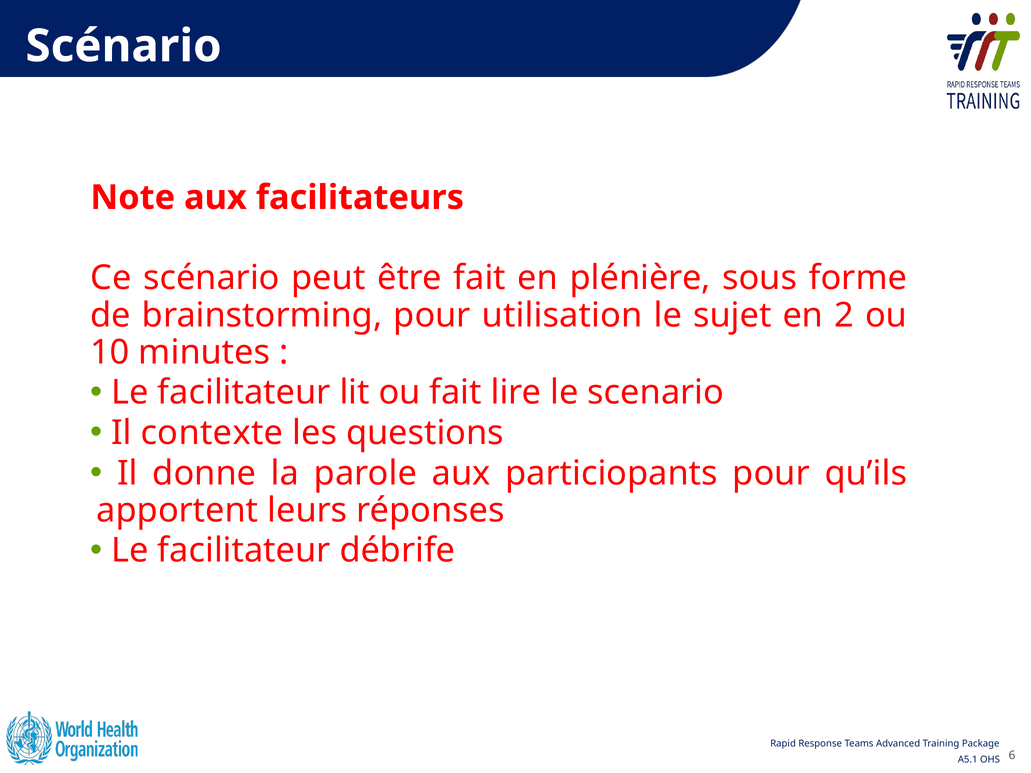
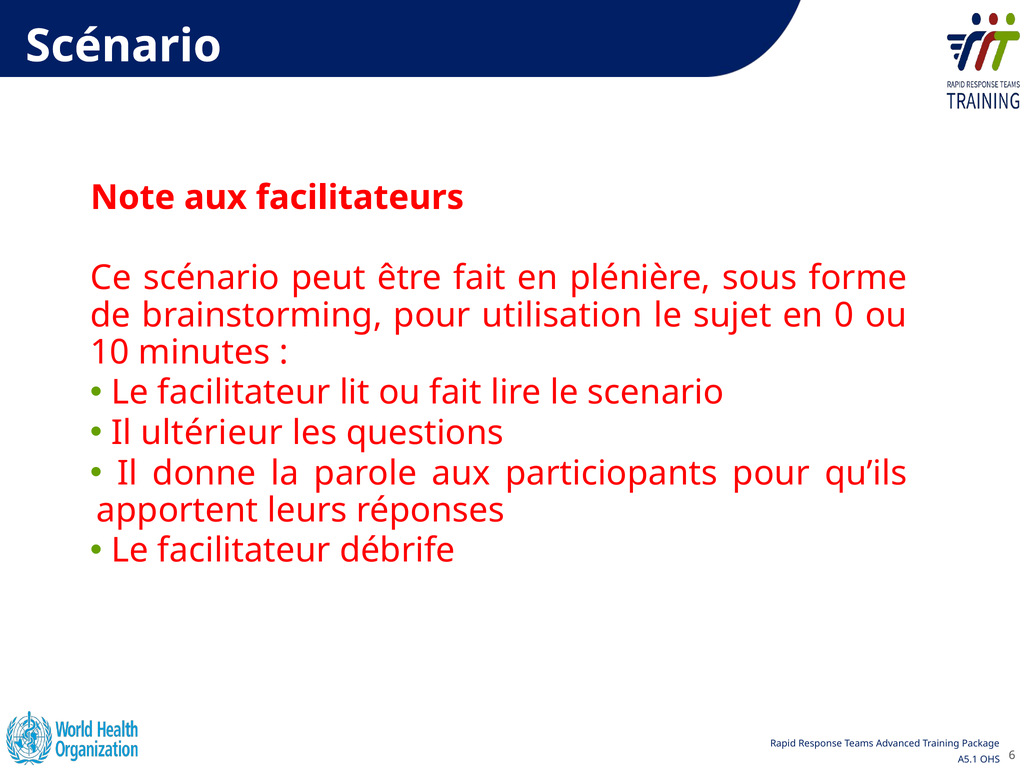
2: 2 -> 0
contexte: contexte -> ultérieur
